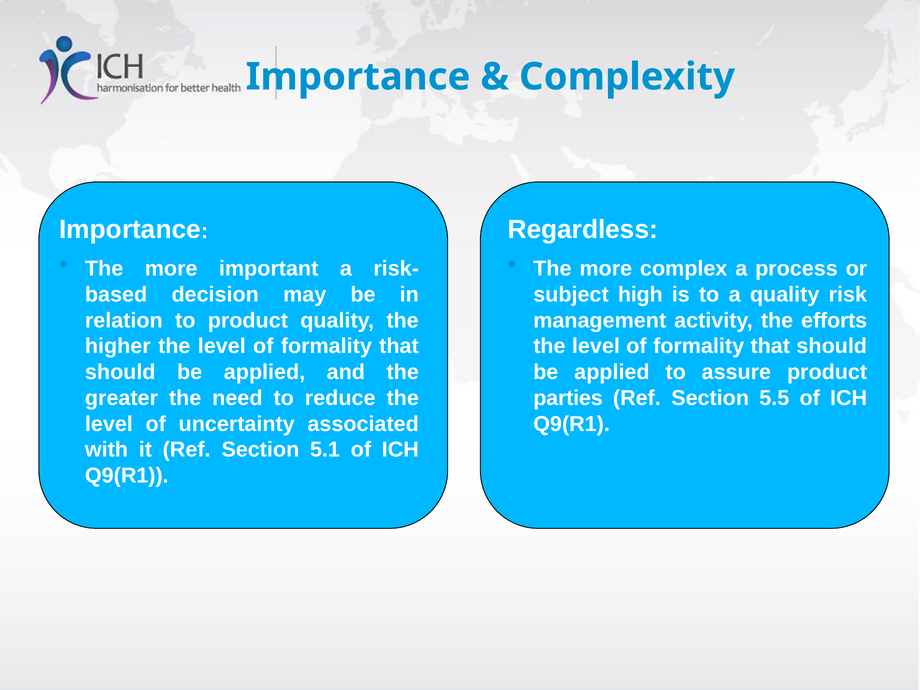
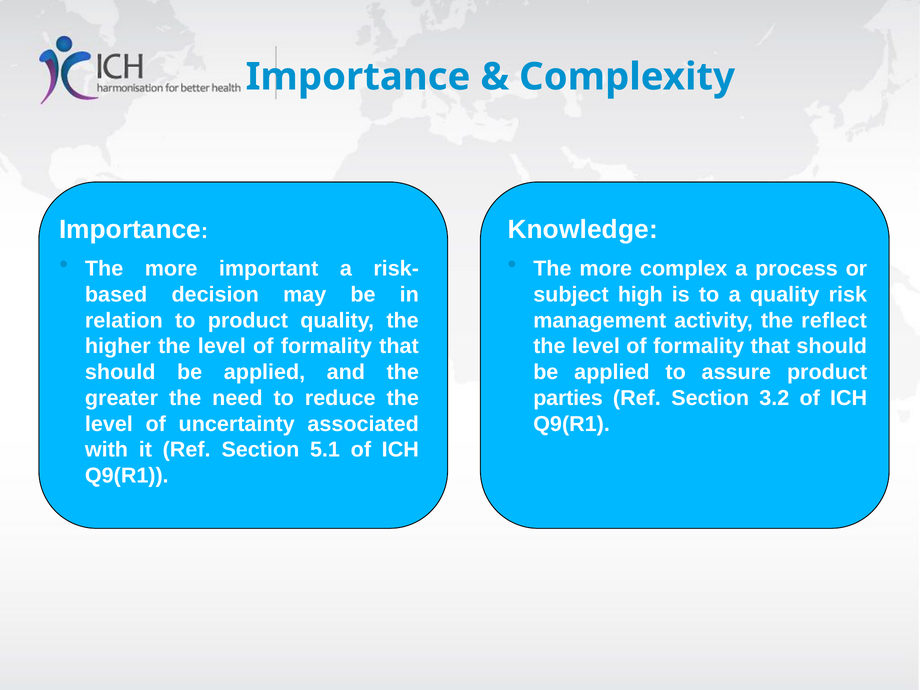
Regardless: Regardless -> Knowledge
efforts: efforts -> reflect
5.5: 5.5 -> 3.2
